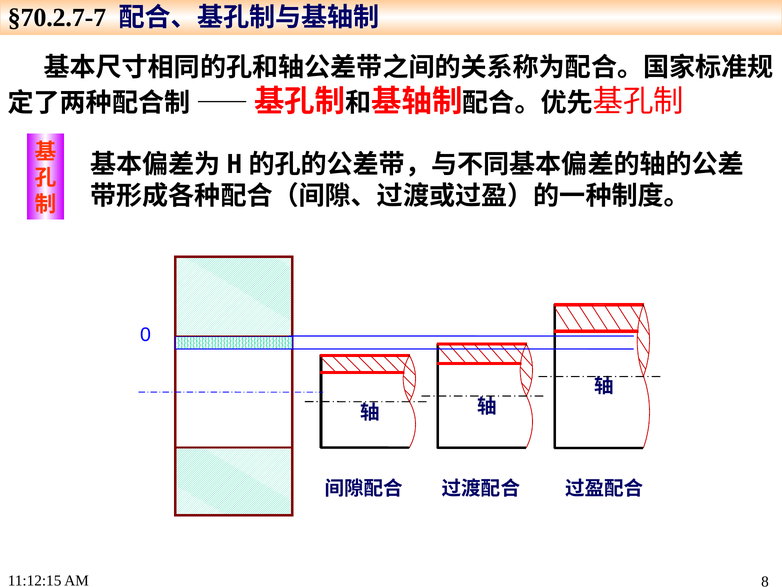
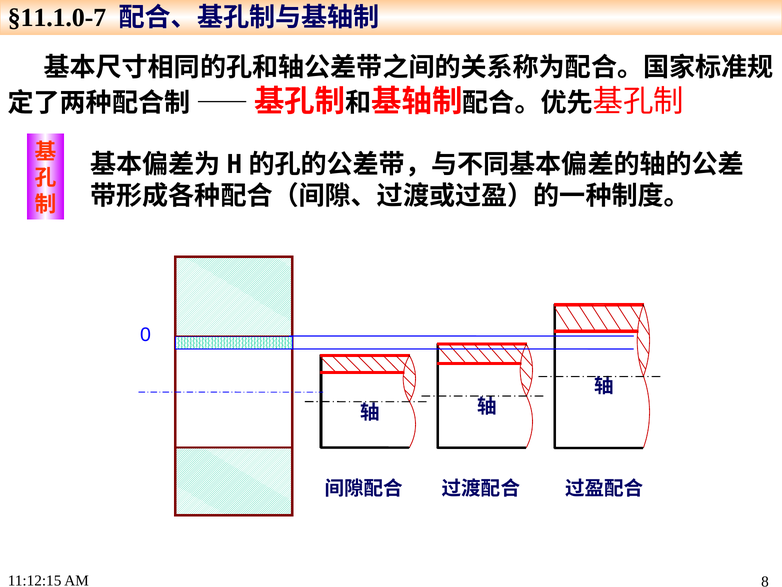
§70.2.7-7: §70.2.7-7 -> §11.1.0-7
